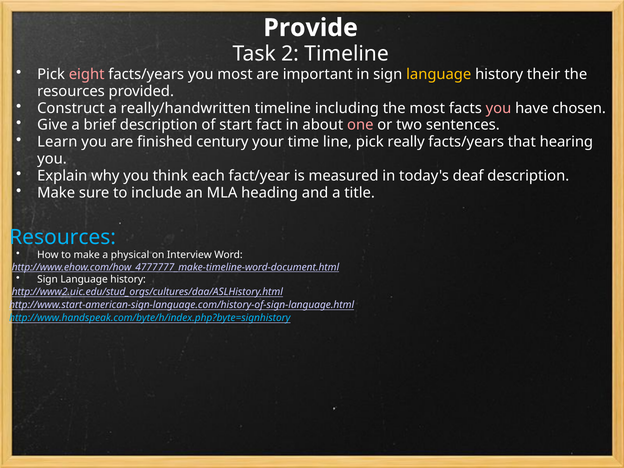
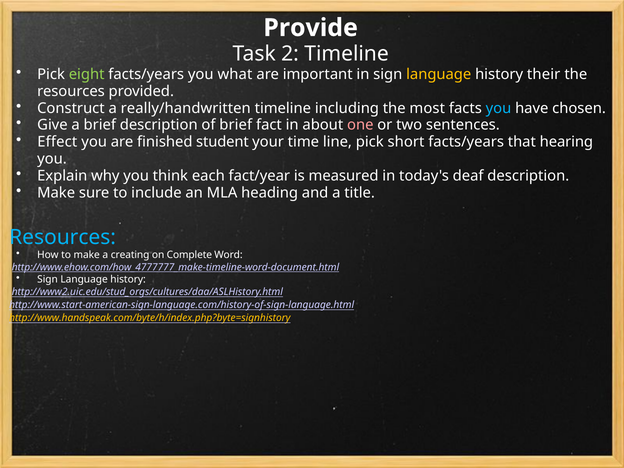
eight colour: pink -> light green
you most: most -> what
you at (499, 108) colour: pink -> light blue
of start: start -> brief
Learn: Learn -> Effect
century: century -> student
really: really -> short
physical: physical -> creating
Interview: Interview -> Complete
http://www.handspeak.com/byte/h/index.php?byte=signhistory colour: light blue -> yellow
